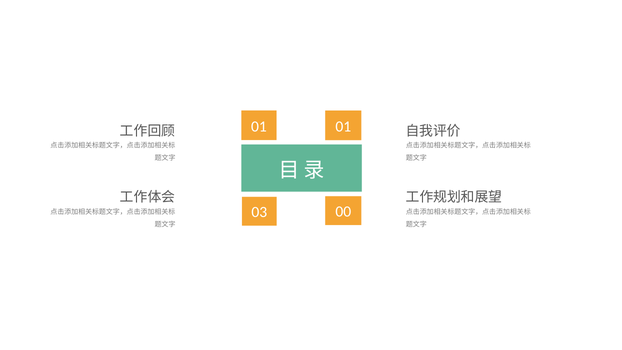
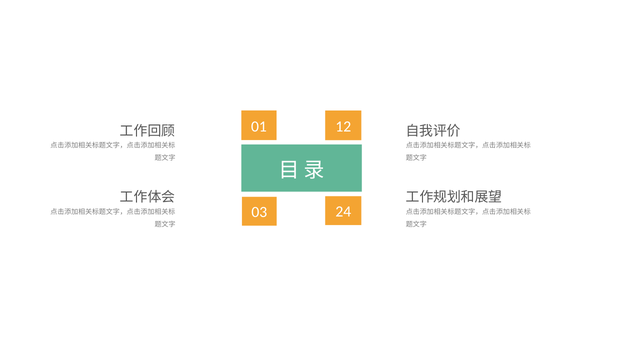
01 01: 01 -> 12
00: 00 -> 24
